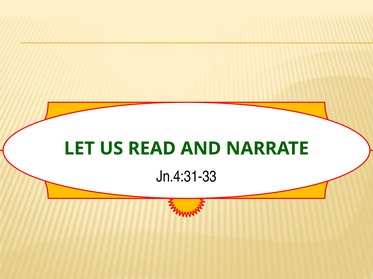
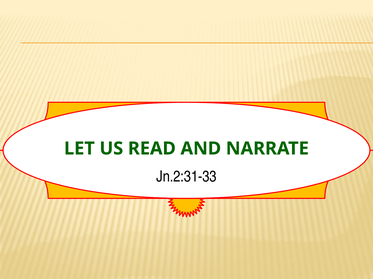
Jn.4:31-33: Jn.4:31-33 -> Jn.2:31-33
